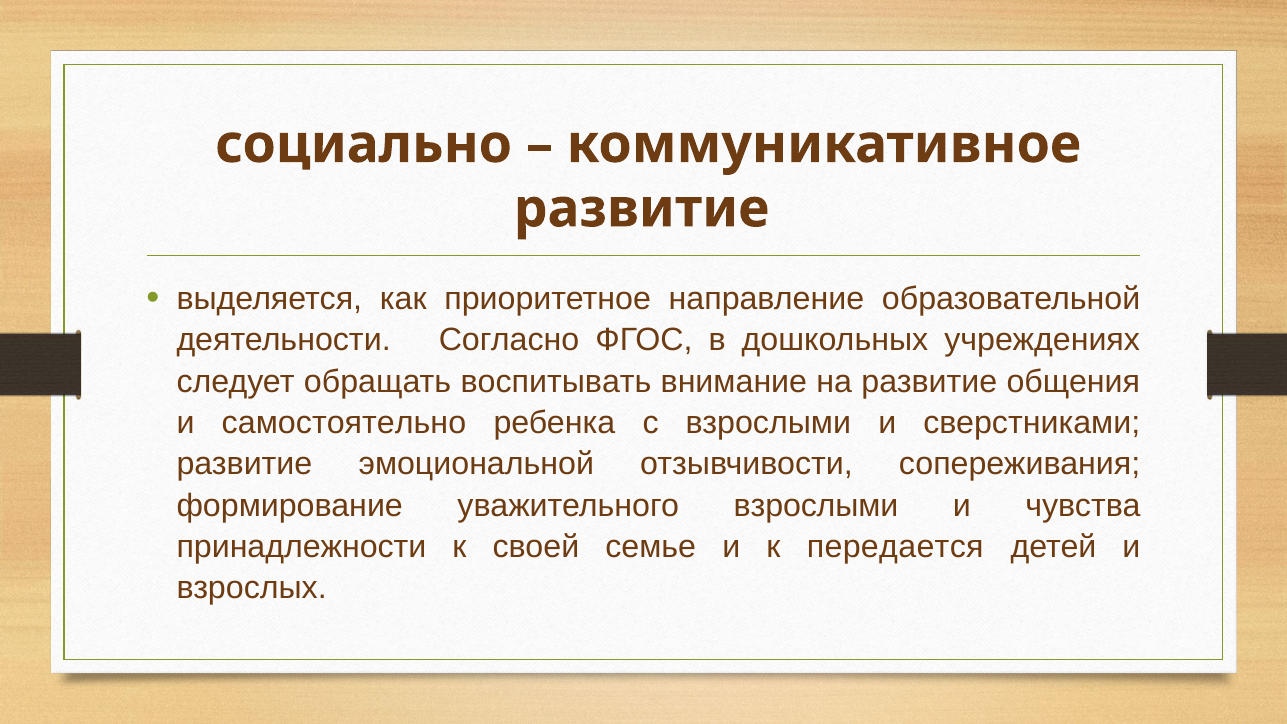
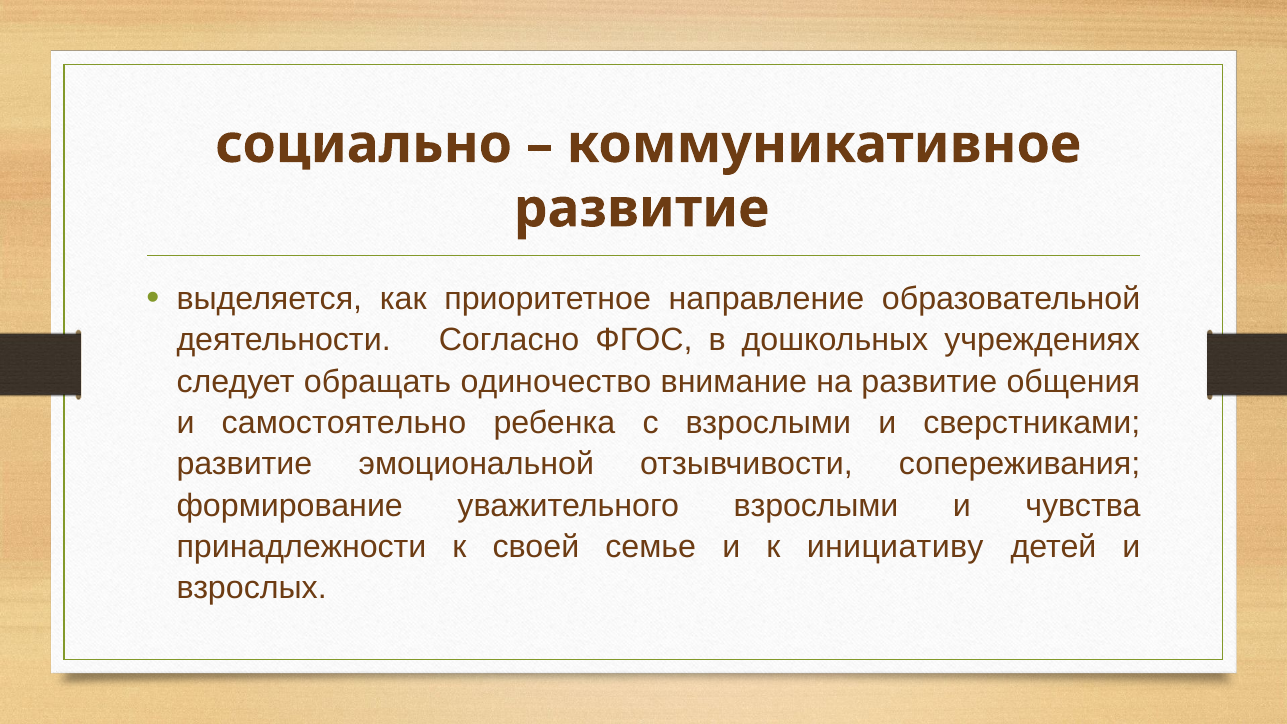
воспитывать: воспитывать -> одиночество
передается: передается -> инициативу
